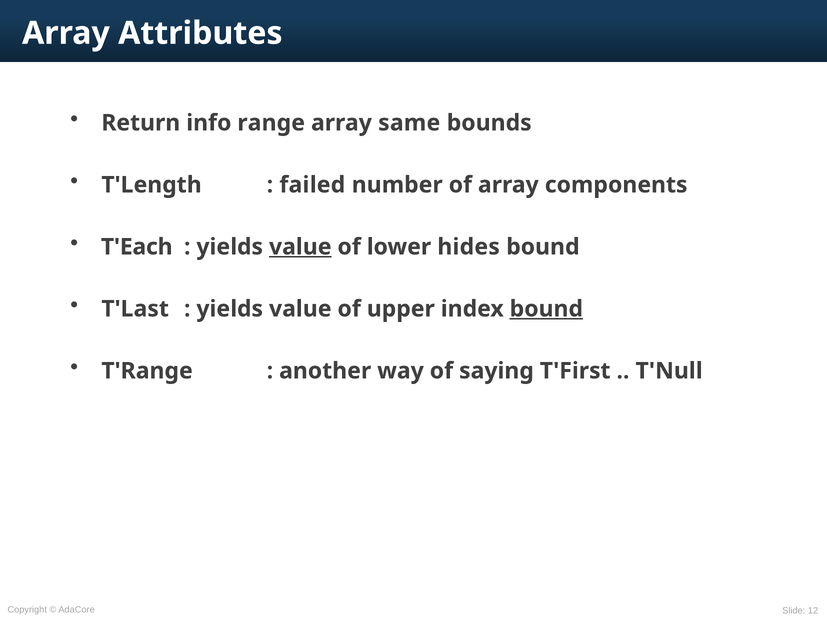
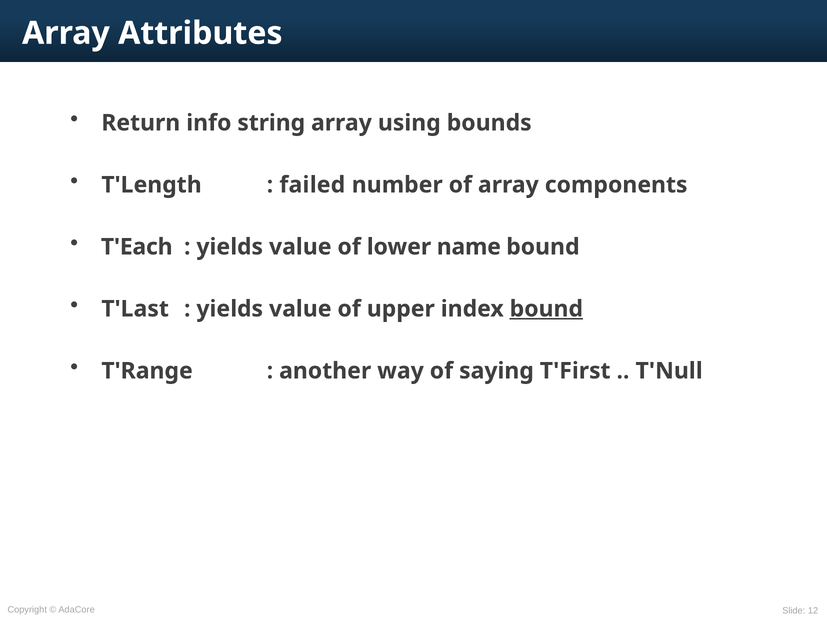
range: range -> string
same: same -> using
value at (300, 247) underline: present -> none
hides: hides -> name
